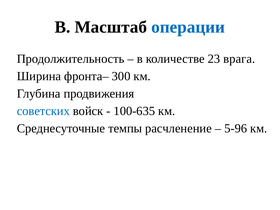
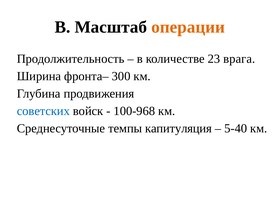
операции colour: blue -> orange
100-635: 100-635 -> 100-968
расчленение: расчленение -> капитуляция
5-96: 5-96 -> 5-40
